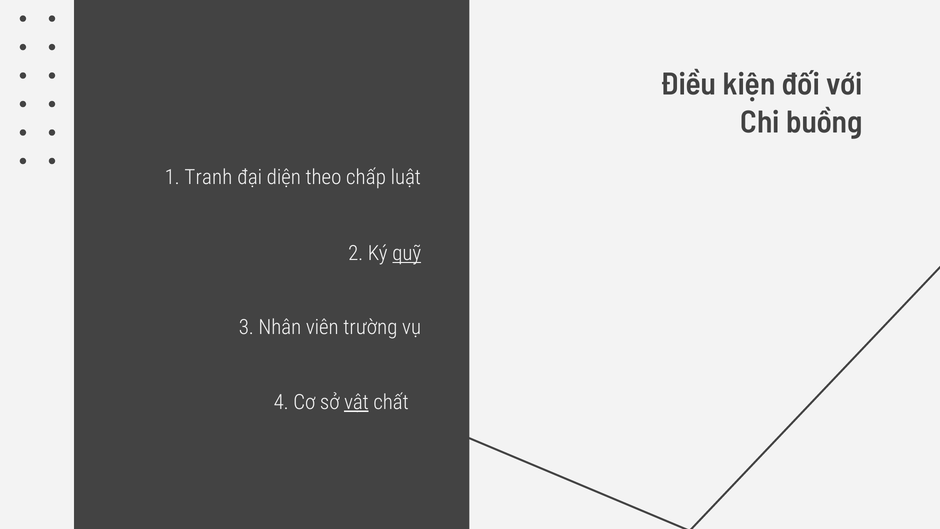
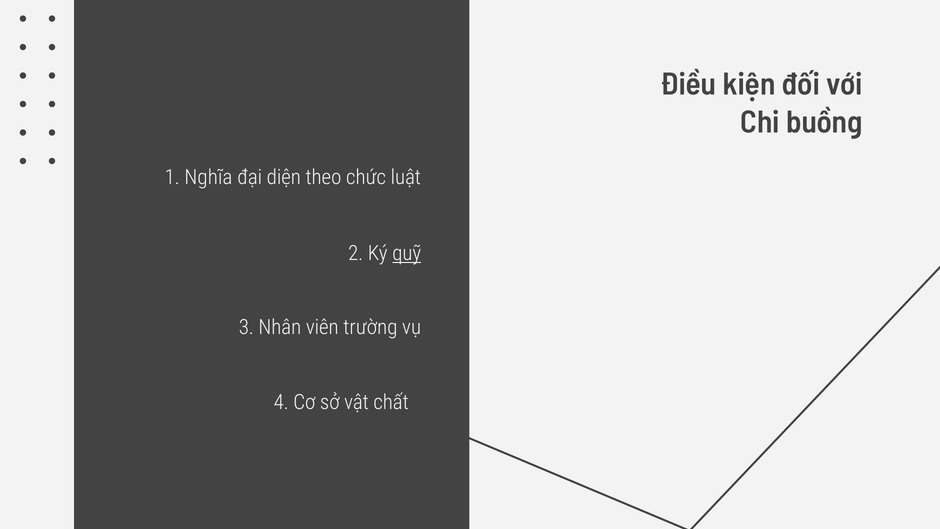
Tranh: Tranh -> Nghĩa
chấp: chấp -> chức
vật underline: present -> none
